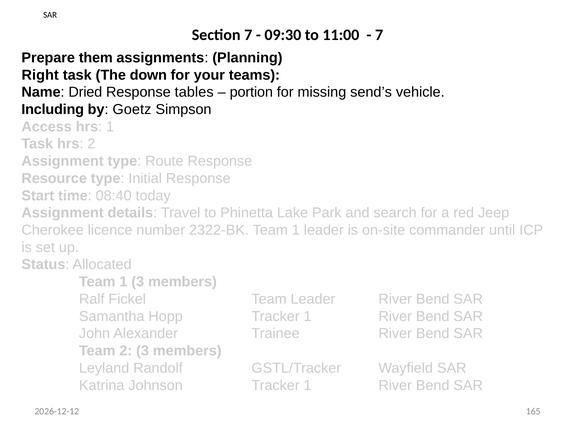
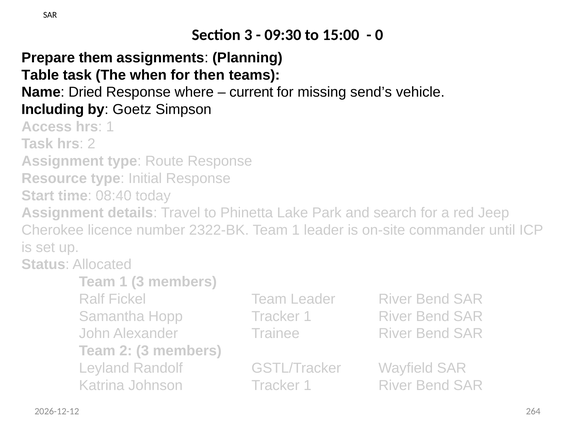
Section 7: 7 -> 3
11:00: 11:00 -> 15:00
7 at (379, 35): 7 -> 0
Right: Right -> Table
down: down -> when
your: your -> then
tables: tables -> where
portion: portion -> current
165: 165 -> 264
